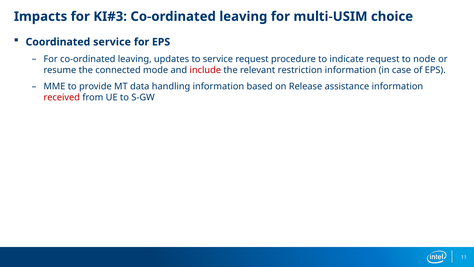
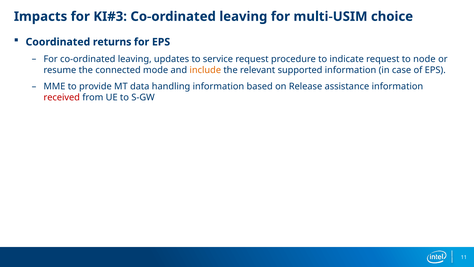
Coordinated service: service -> returns
include colour: red -> orange
restriction: restriction -> supported
